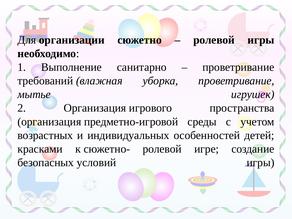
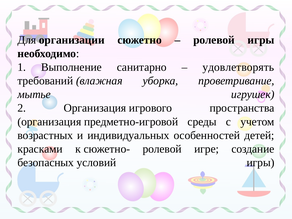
проветривание at (238, 67): проветривание -> удовлетворять
